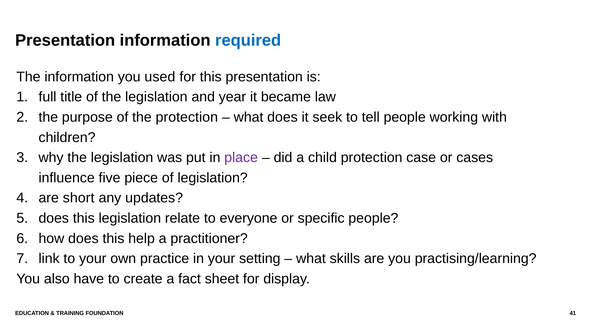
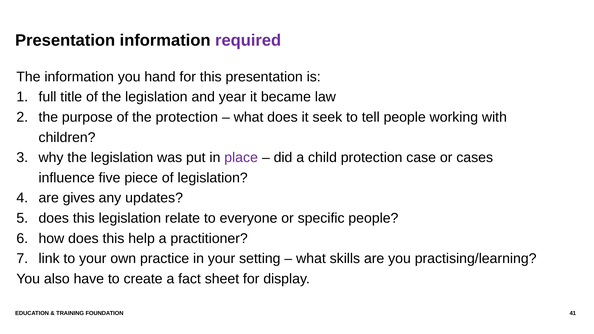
required colour: blue -> purple
used: used -> hand
short: short -> gives
